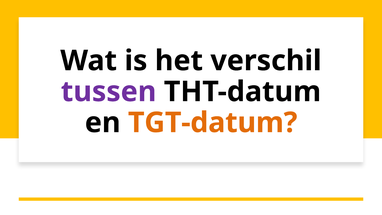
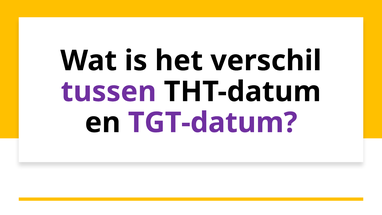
TGT-datum colour: orange -> purple
